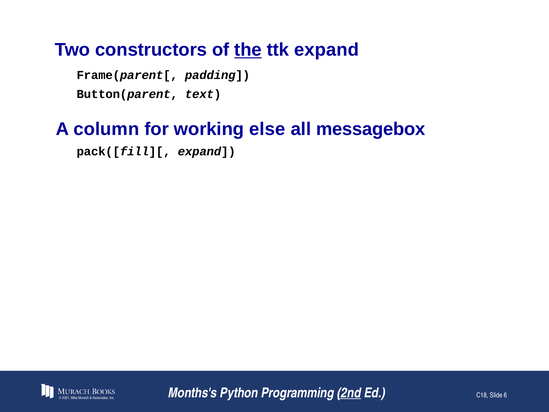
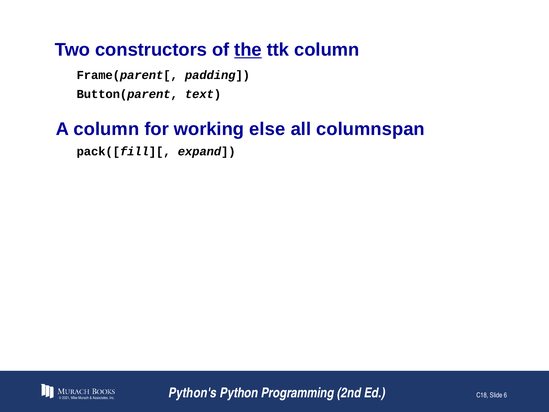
ttk expand: expand -> column
messagebox: messagebox -> columnspan
Months's: Months's -> Python's
2nd underline: present -> none
